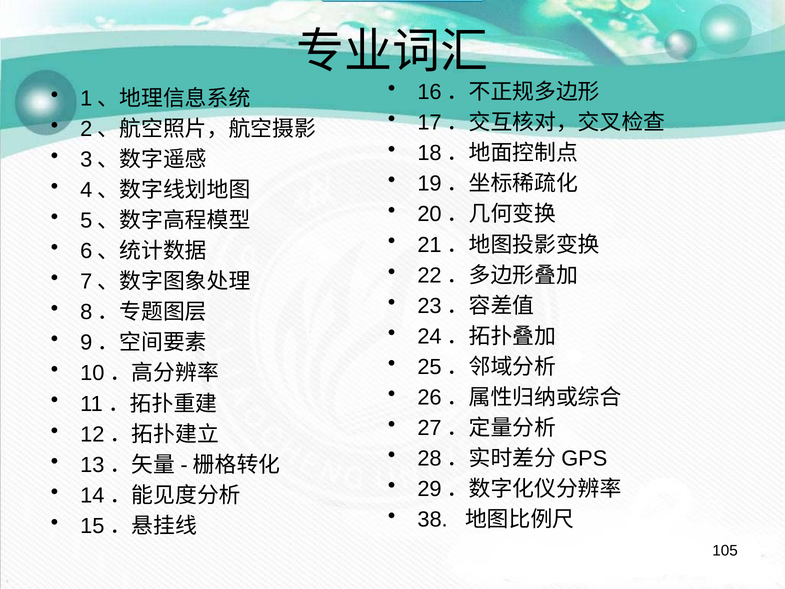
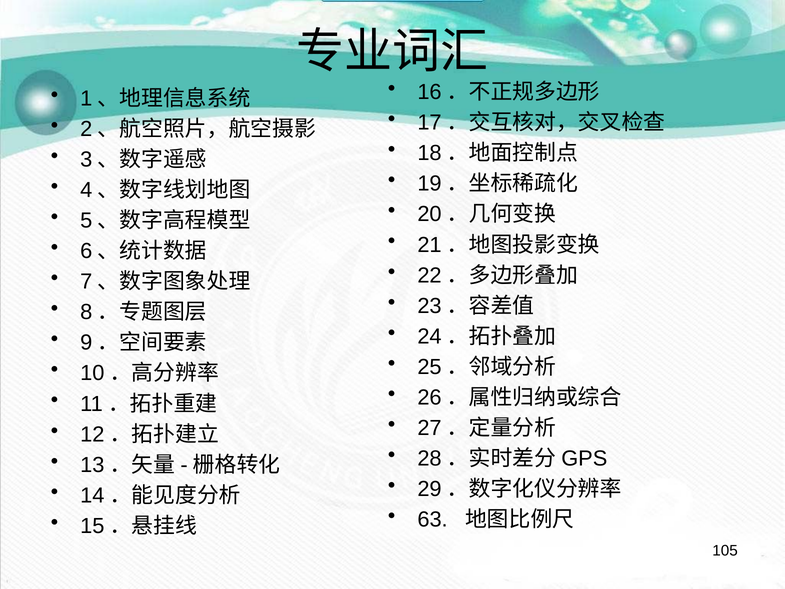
38: 38 -> 63
